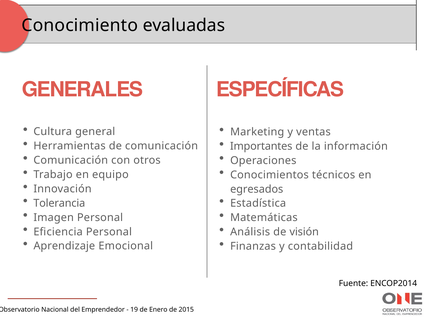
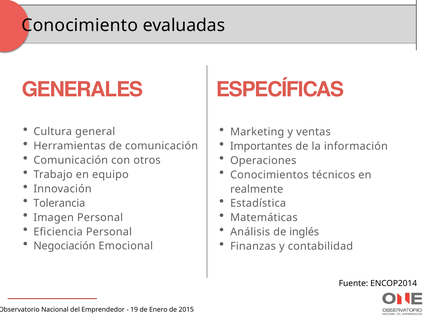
egresados: egresados -> realmente
visión: visión -> inglés
Aprendizaje: Aprendizaje -> Negociación
